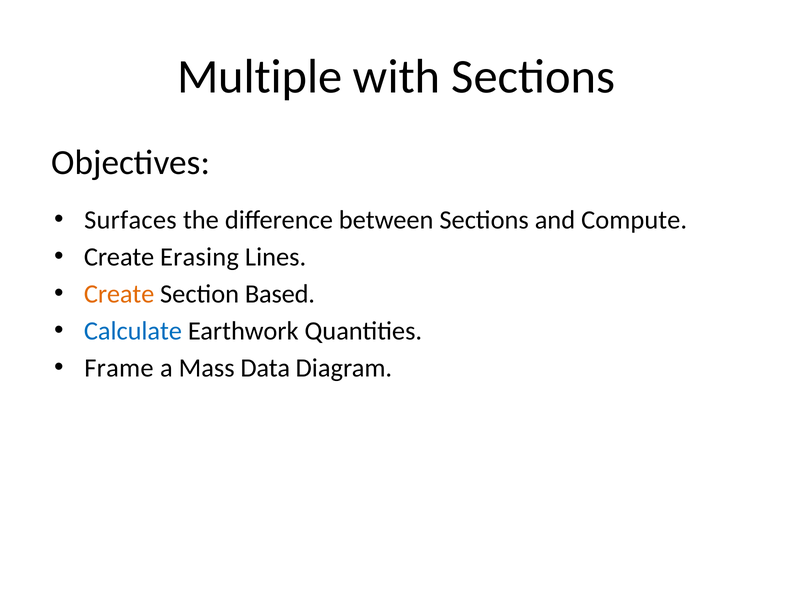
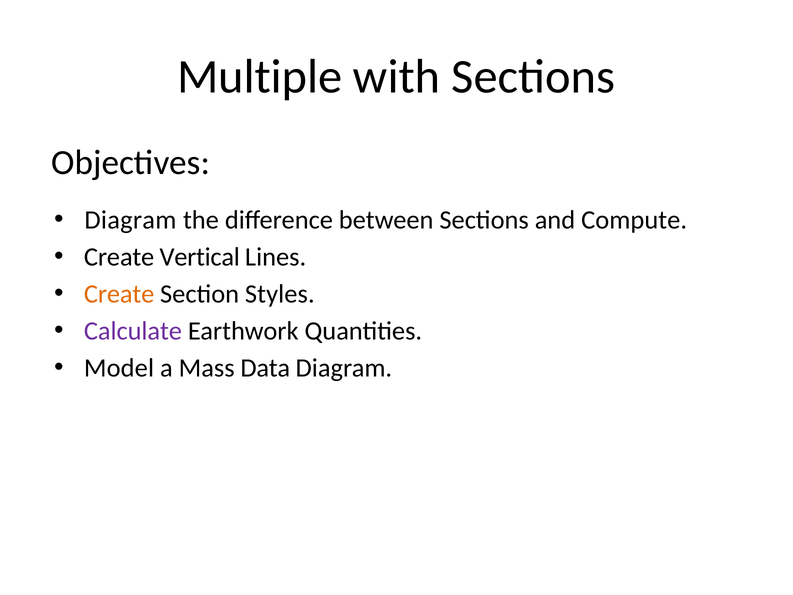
Surfaces at (130, 220): Surfaces -> Diagram
Erasing: Erasing -> Vertical
Based: Based -> Styles
Calculate colour: blue -> purple
Frame: Frame -> Model
